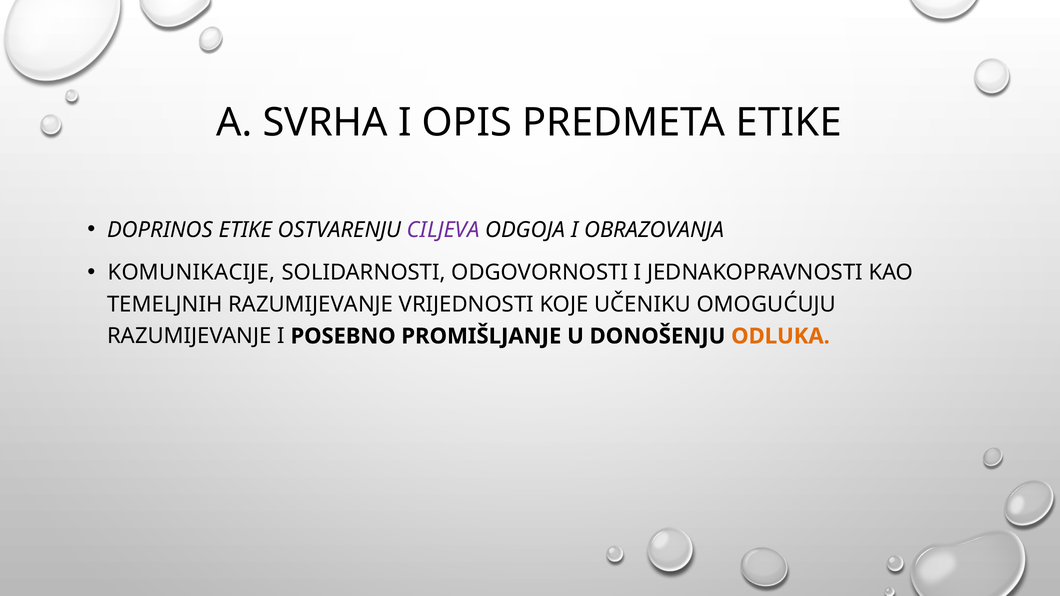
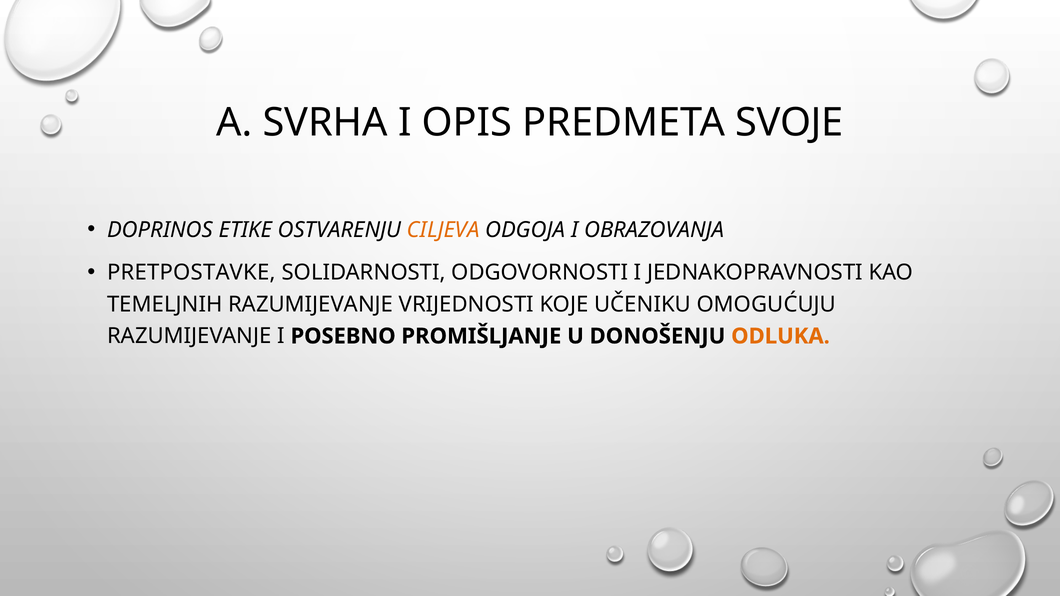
PREDMETA ETIKE: ETIKE -> SVOJE
CILJEVA colour: purple -> orange
KOMUNIKACIJE: KOMUNIKACIJE -> PRETPOSTAVKE
